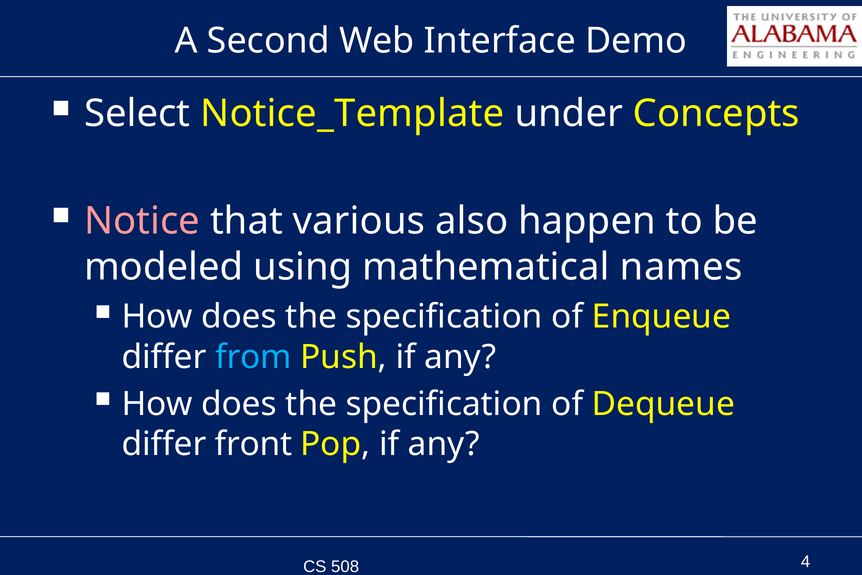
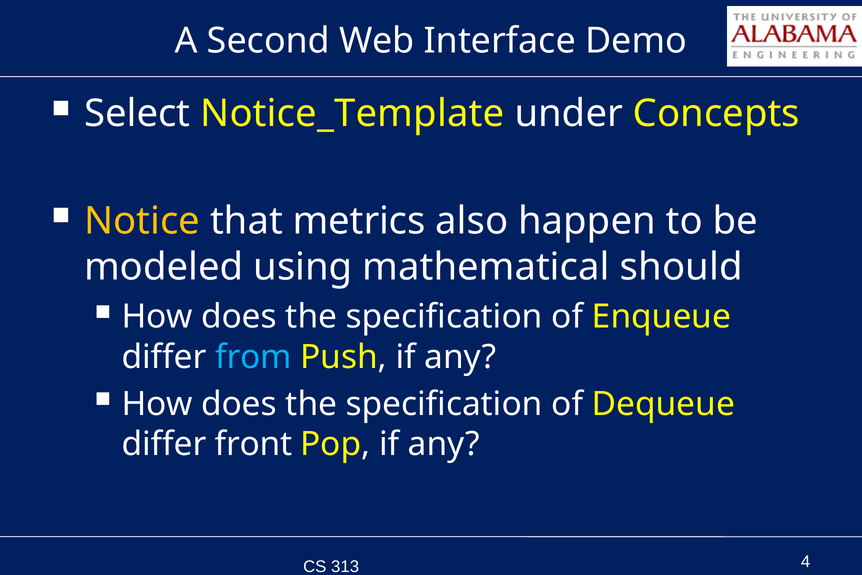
Notice colour: pink -> yellow
various: various -> metrics
names: names -> should
508: 508 -> 313
